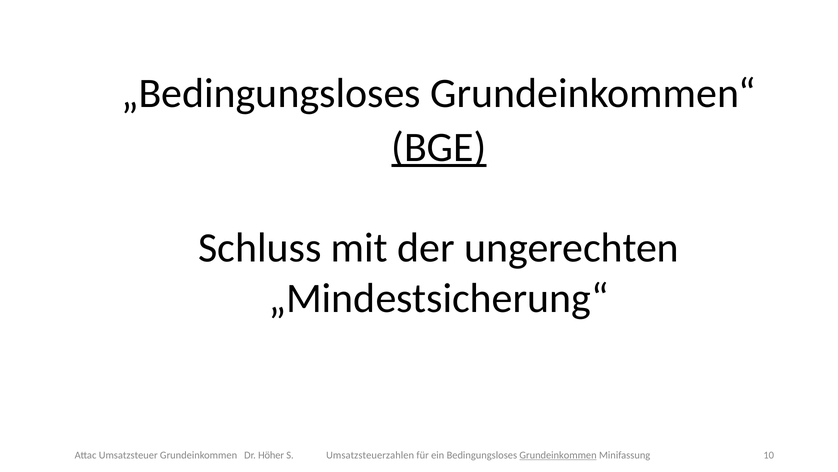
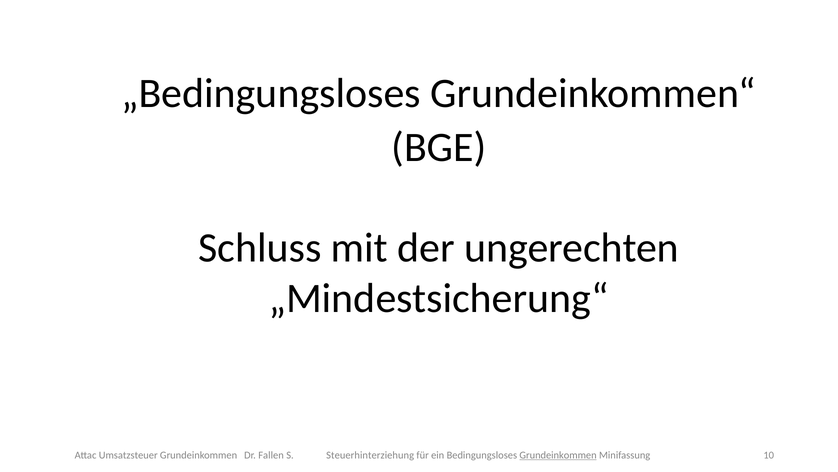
BGE underline: present -> none
Höher: Höher -> Fallen
Umsatzsteuerzahlen: Umsatzsteuerzahlen -> Steuerhinterziehung
